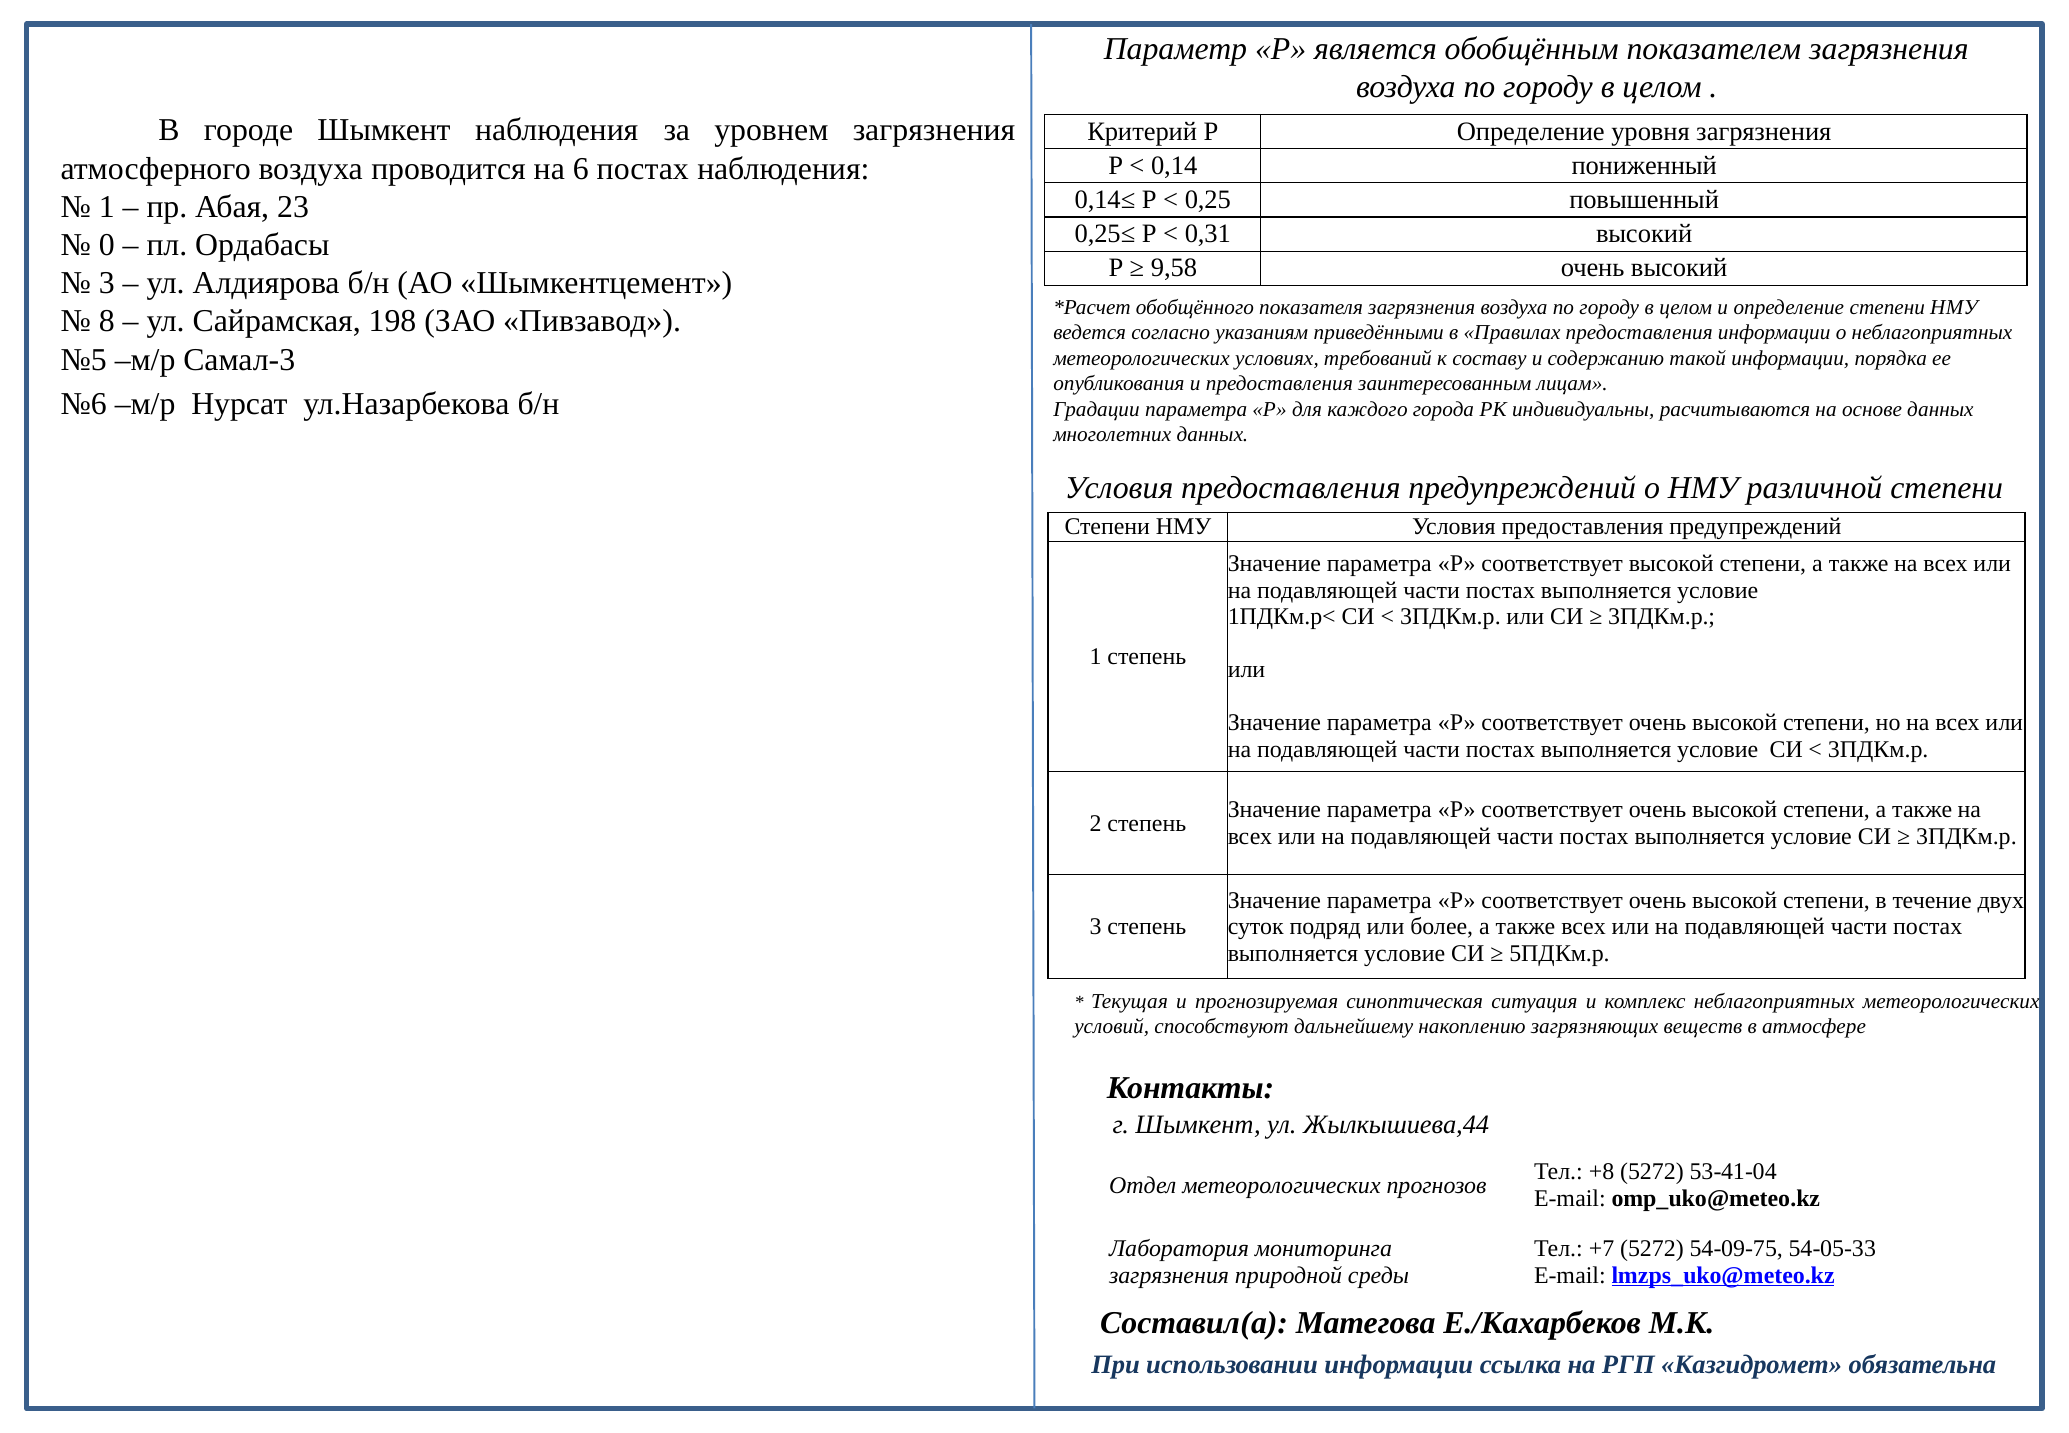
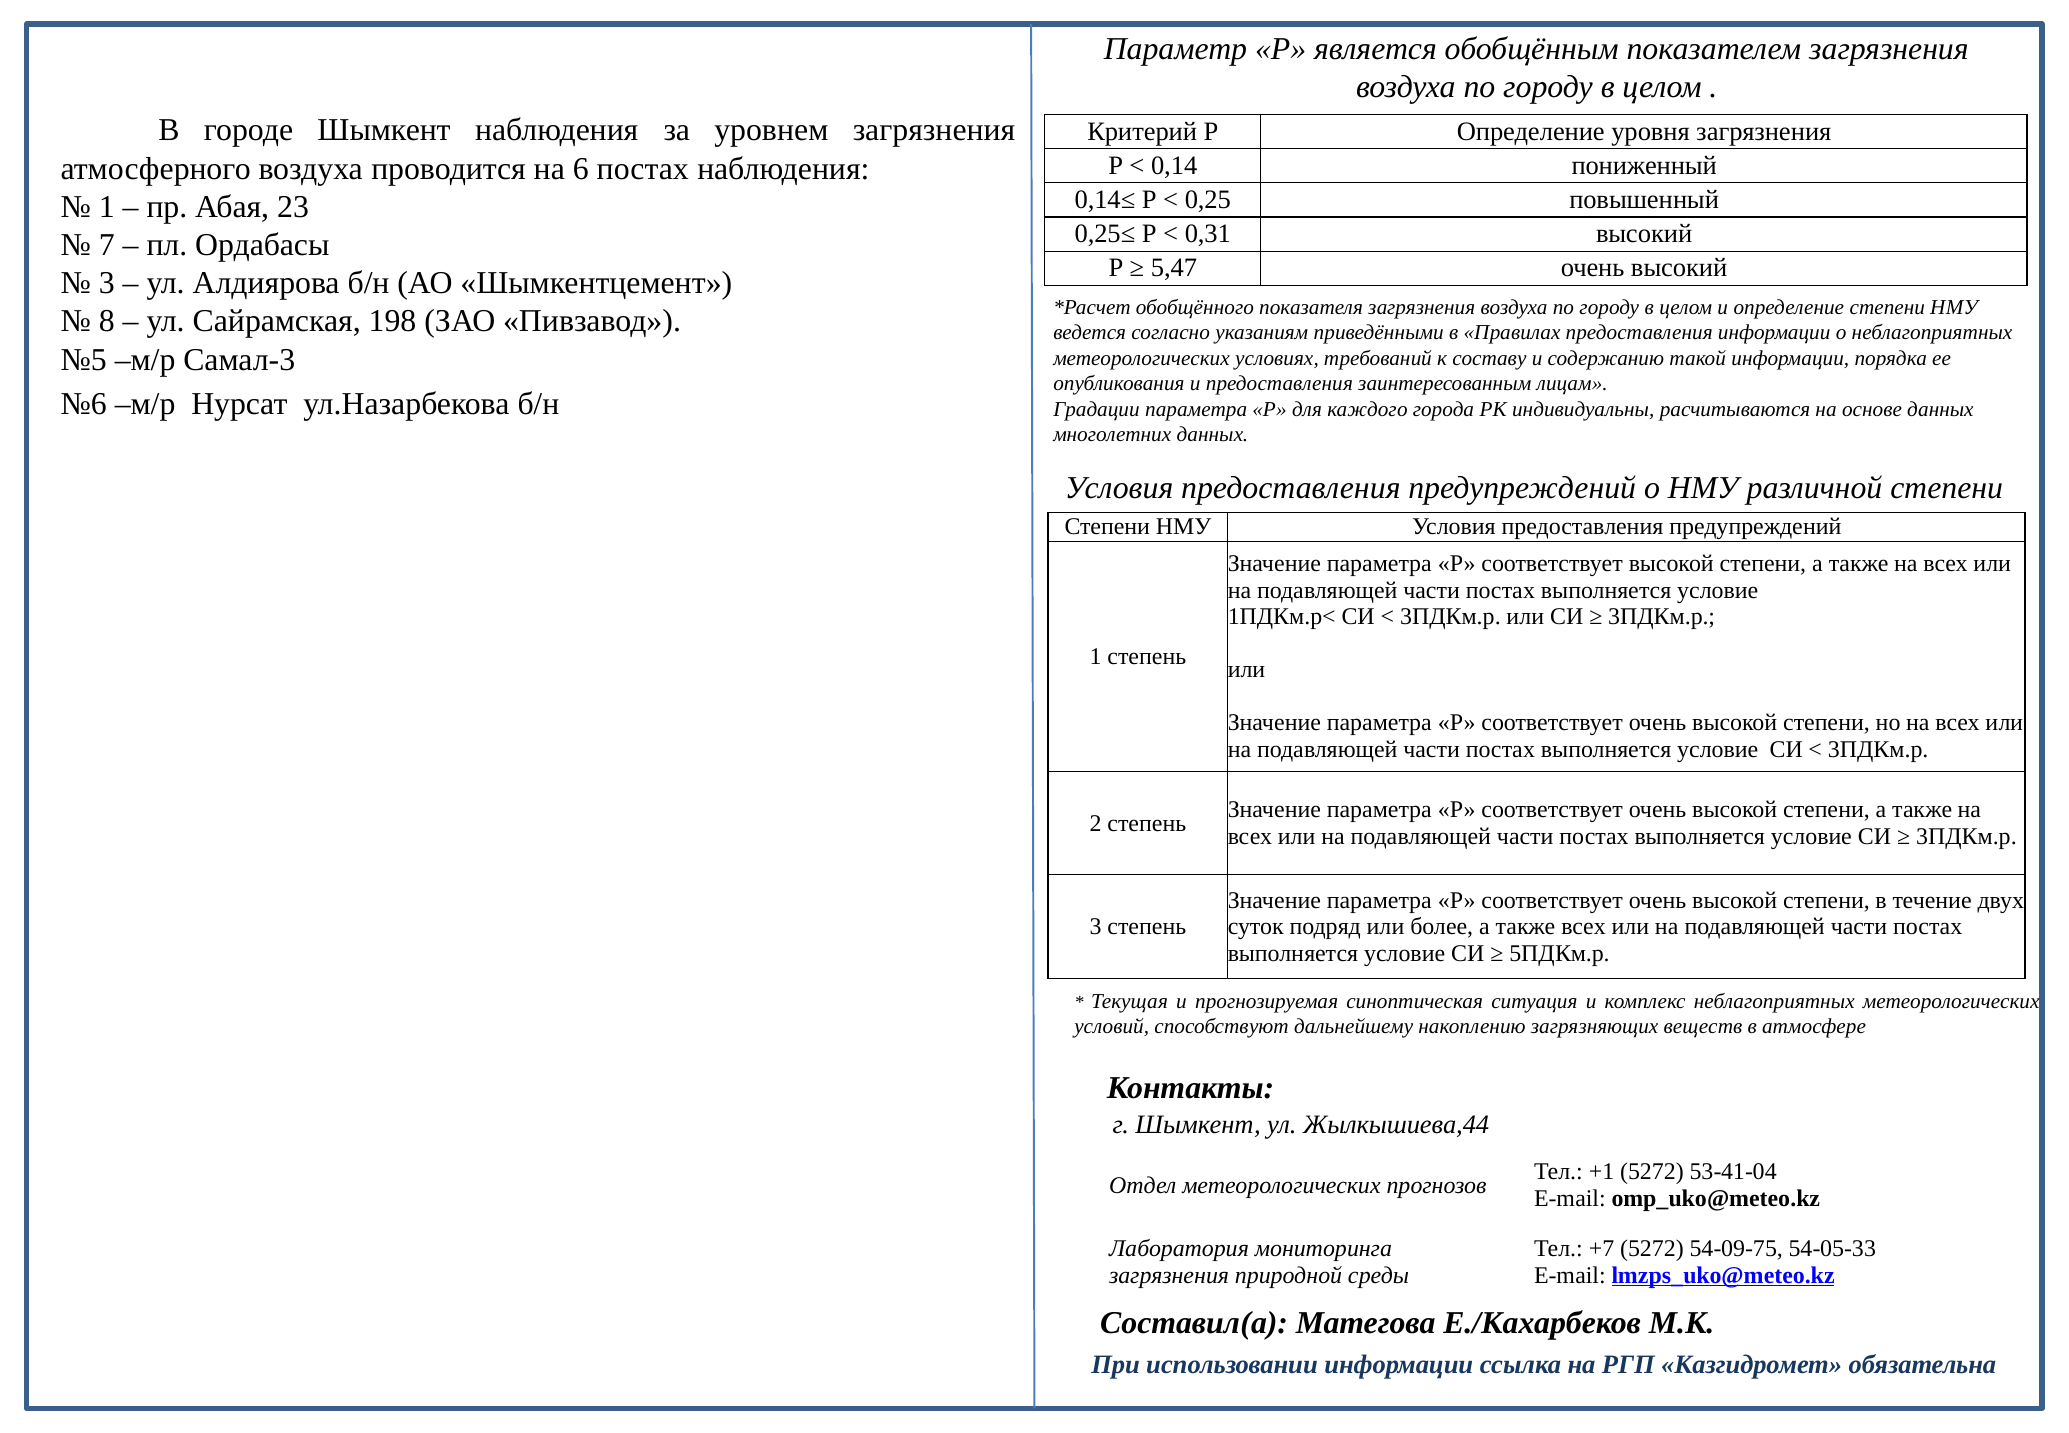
0: 0 -> 7
9,58: 9,58 -> 5,47
+8: +8 -> +1
